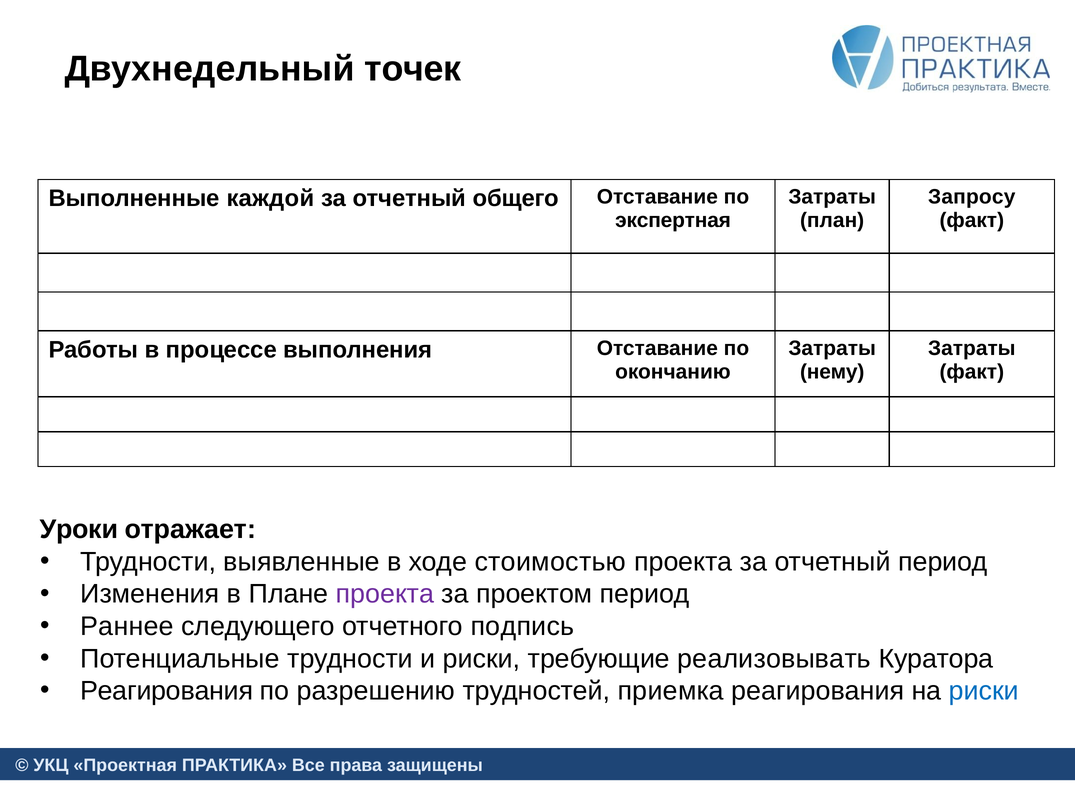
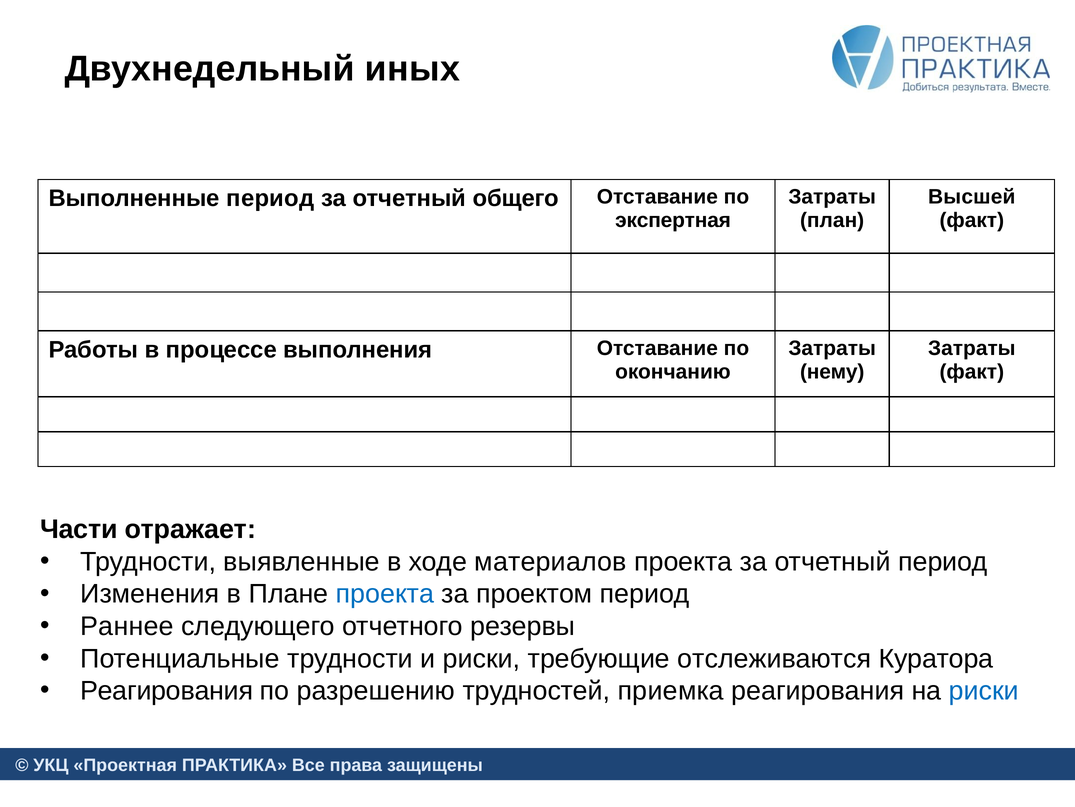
точек: точек -> иных
Запросу: Запросу -> Высшей
Выполненные каждой: каждой -> период
Уроки: Уроки -> Части
стоимостью: стоимостью -> материалов
проекта at (385, 594) colour: purple -> blue
подпись: подпись -> резервы
реализовывать: реализовывать -> отслеживаются
